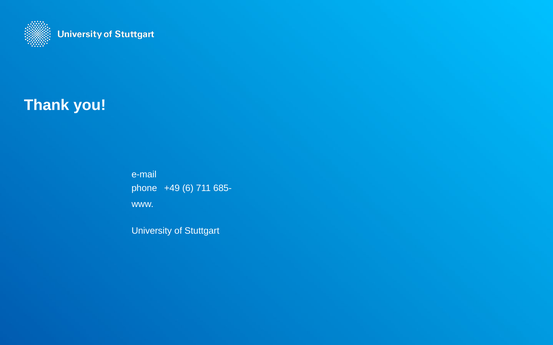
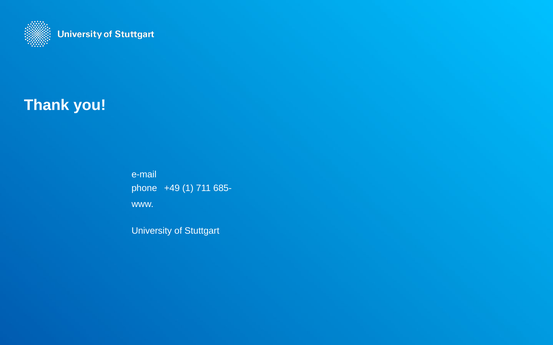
6: 6 -> 1
